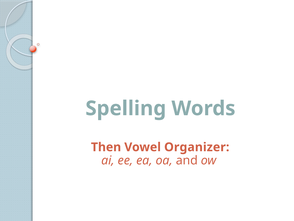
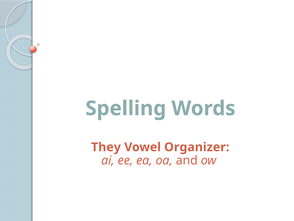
Then: Then -> They
